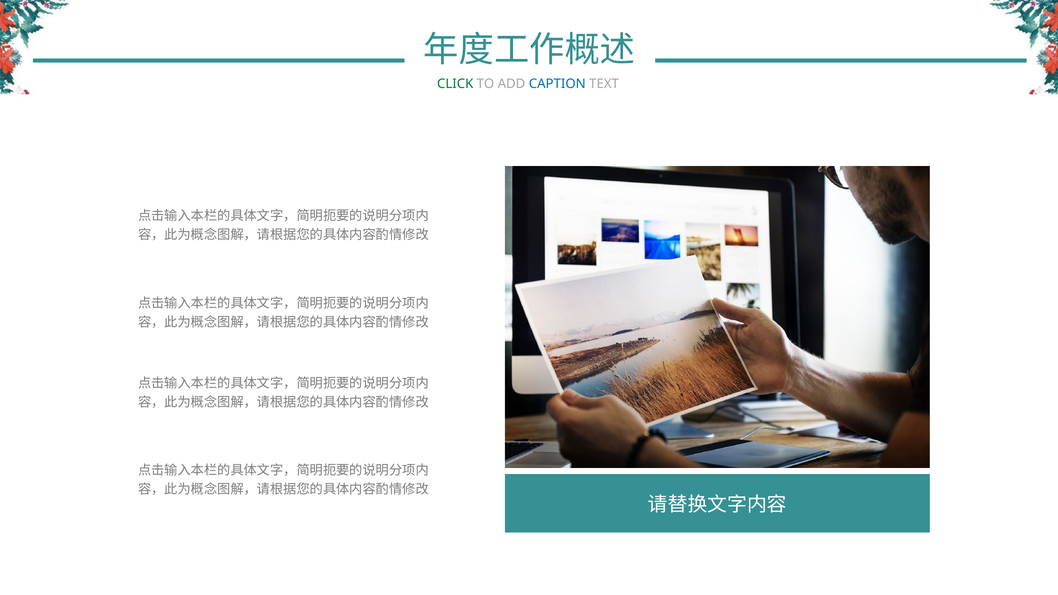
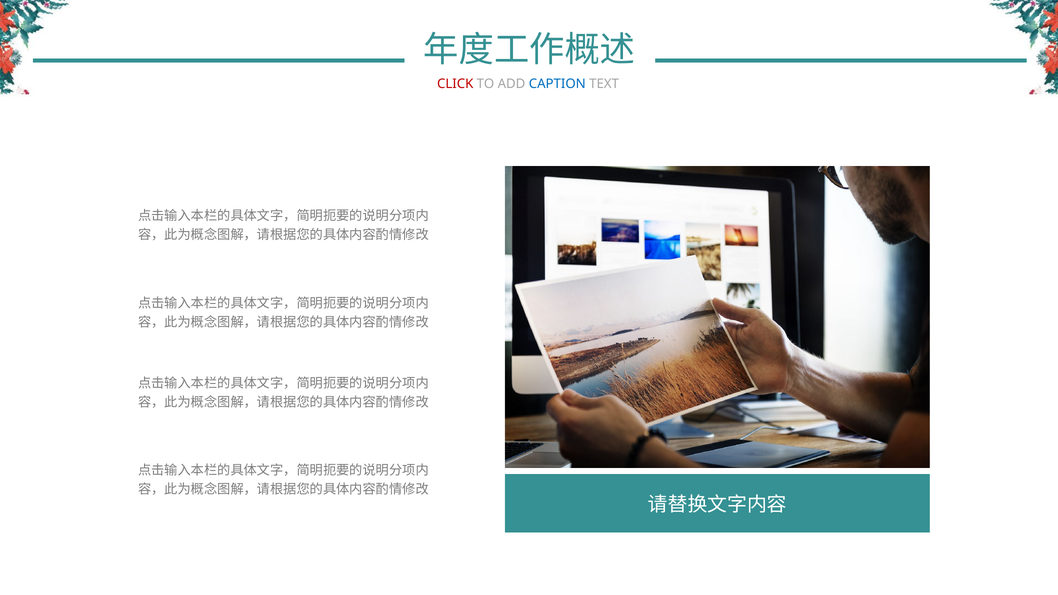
CLICK colour: green -> red
